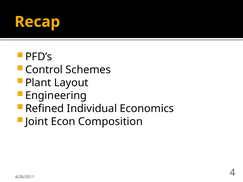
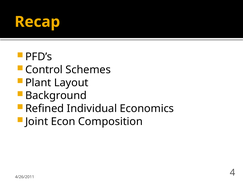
Engineering: Engineering -> Background
